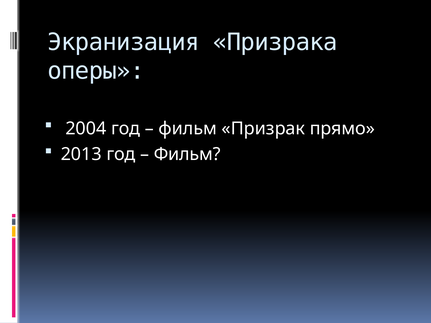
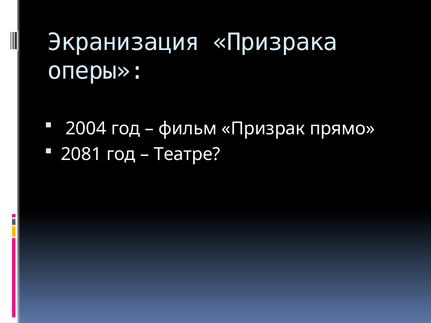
2013: 2013 -> 2081
Фильм at (187, 154): Фильм -> Театре
